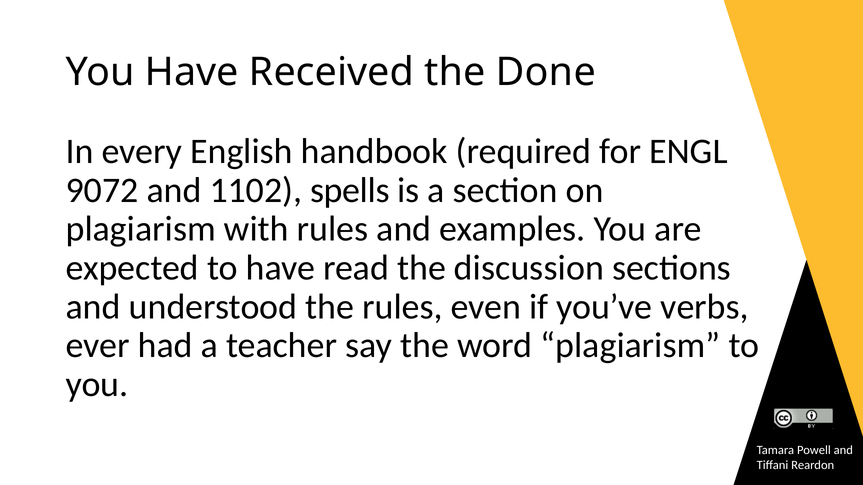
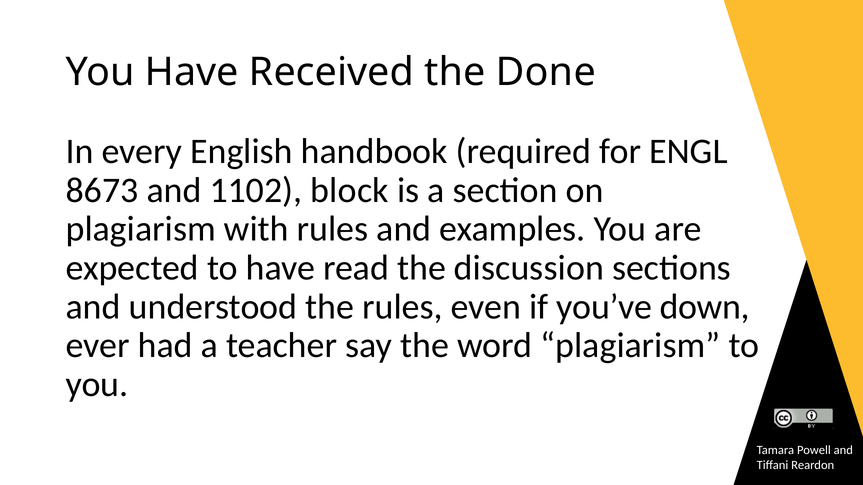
9072: 9072 -> 8673
spells: spells -> block
verbs: verbs -> down
